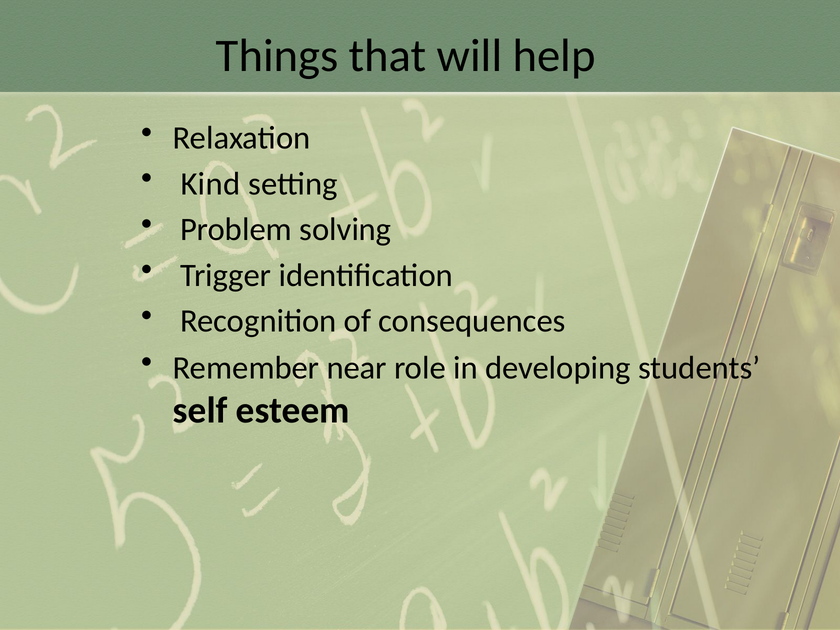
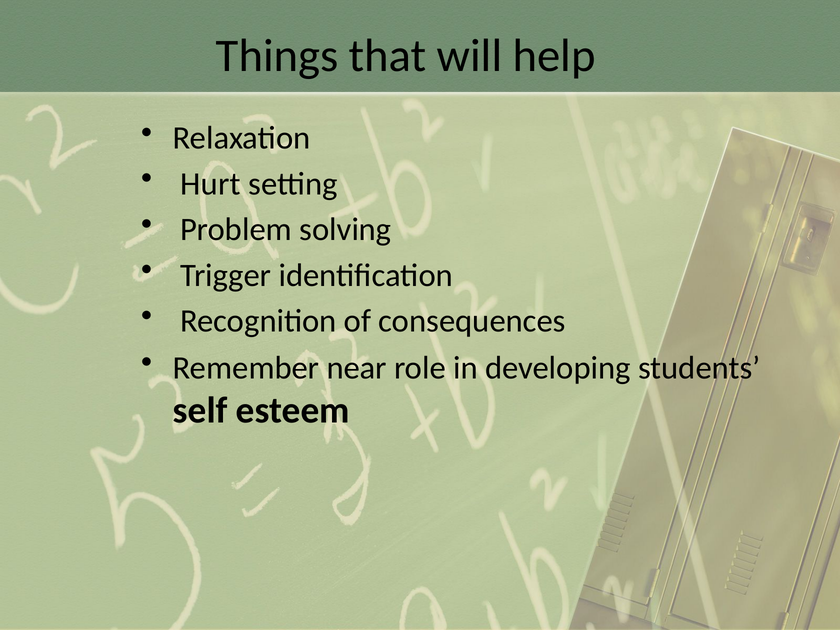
Kind: Kind -> Hurt
